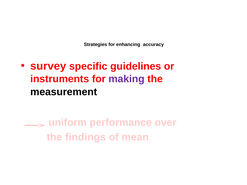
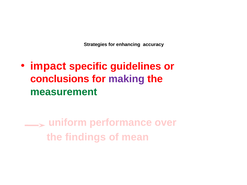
survey: survey -> impact
instruments: instruments -> conclusions
measurement colour: black -> green
